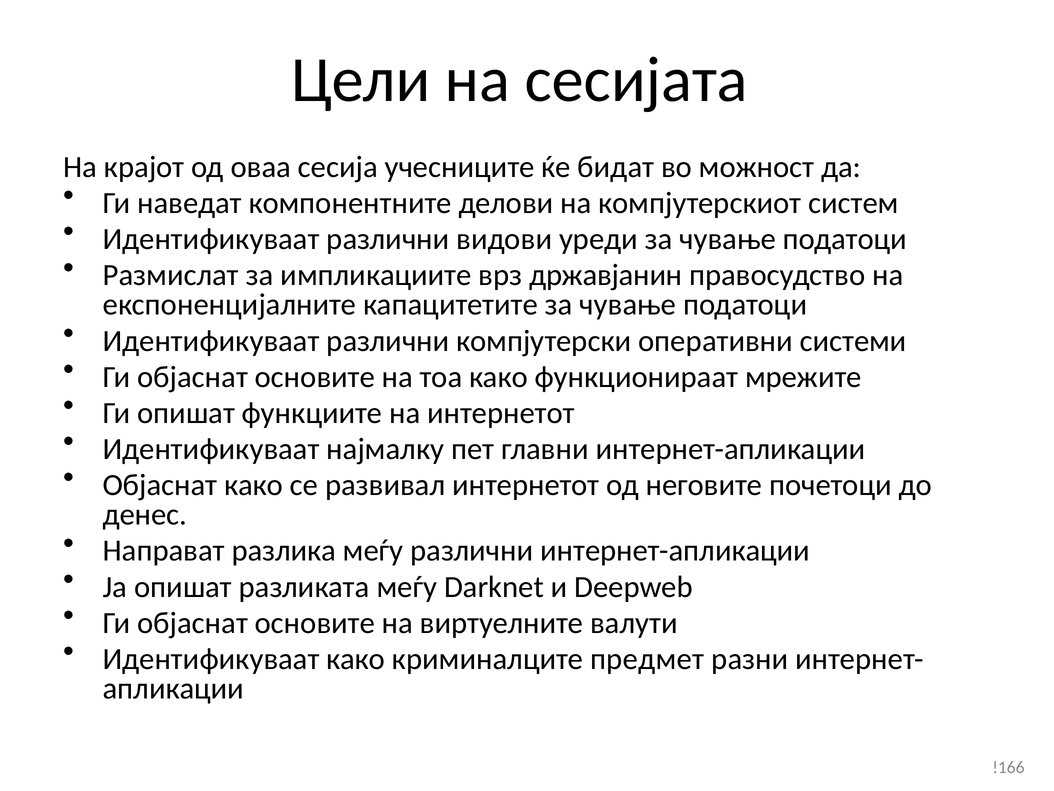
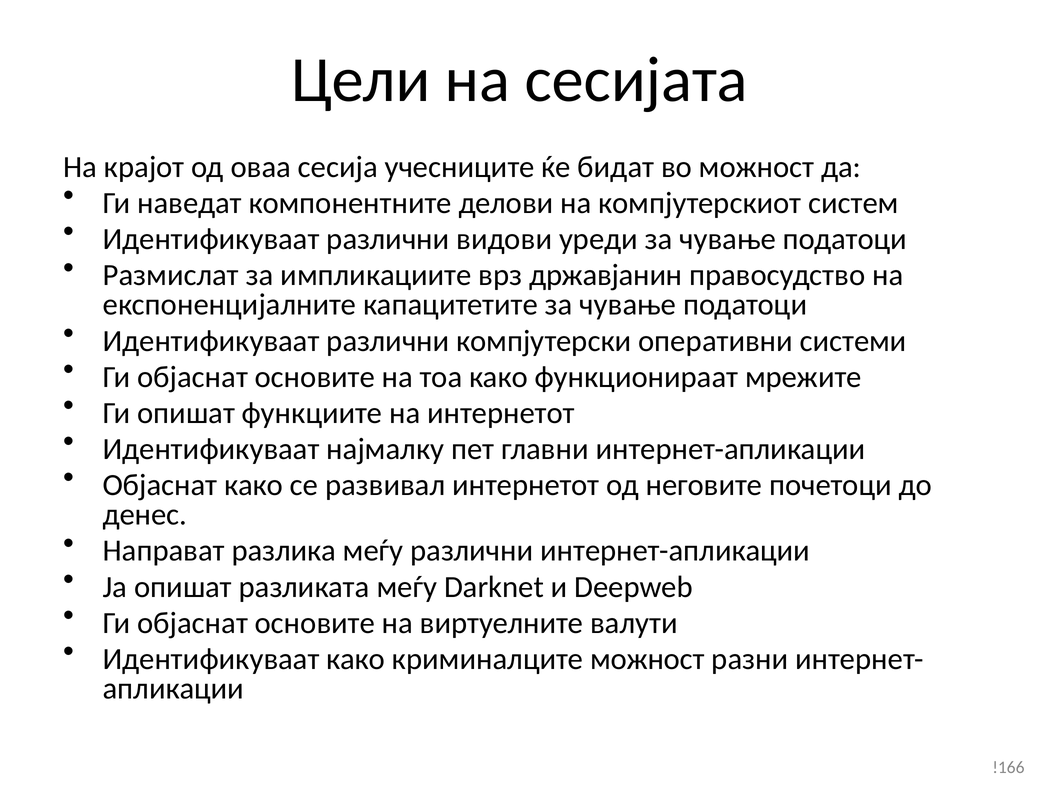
криминалците предмет: предмет -> можност
